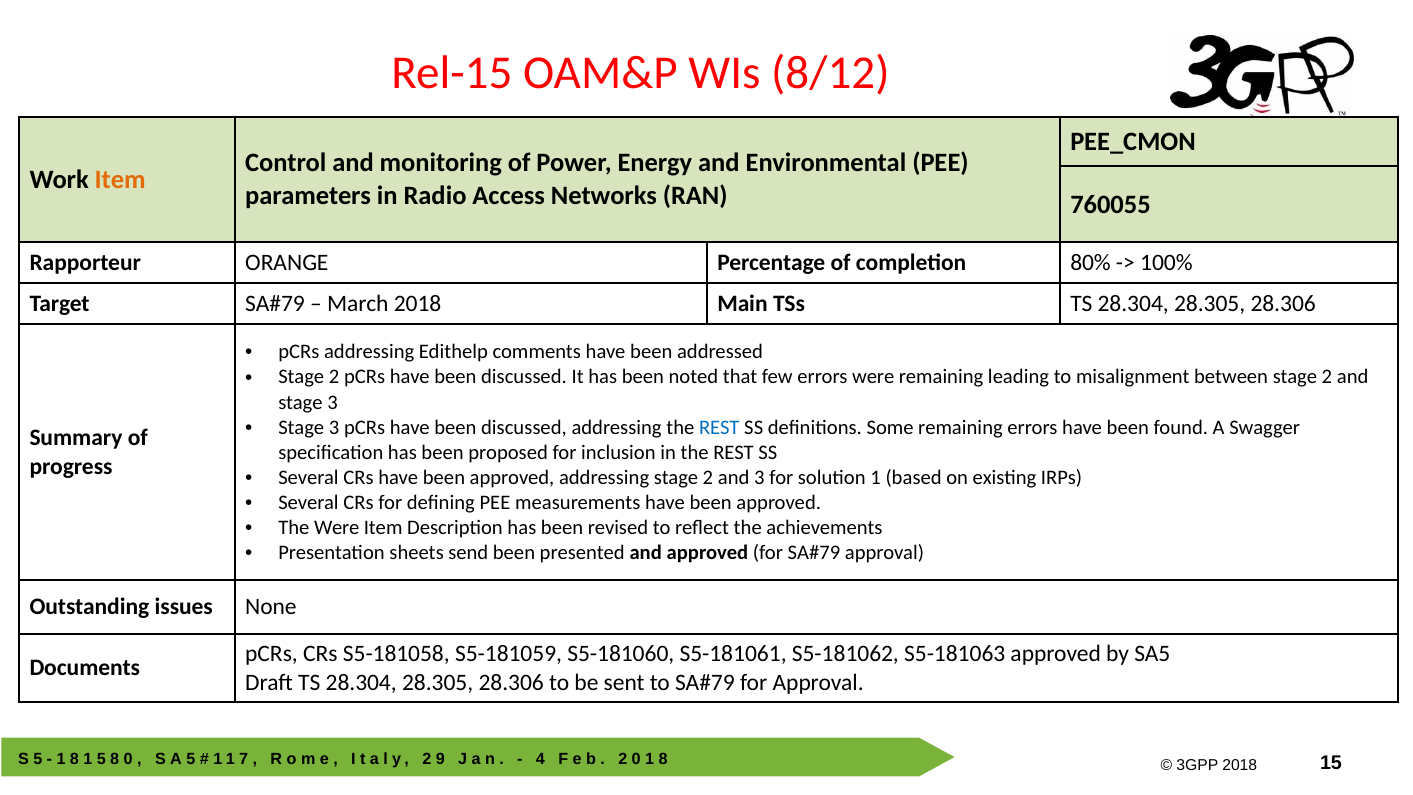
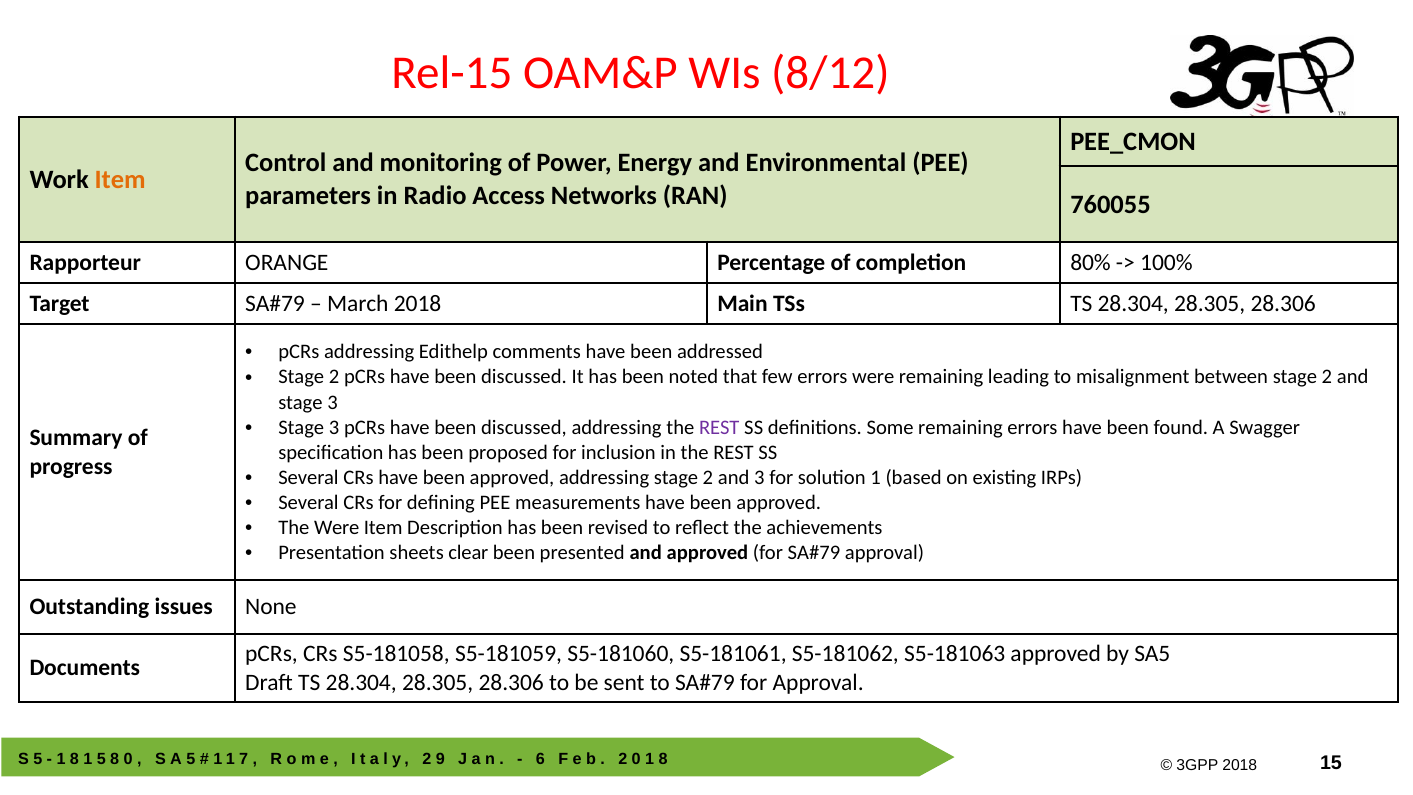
REST at (719, 427) colour: blue -> purple
send: send -> clear
4: 4 -> 6
